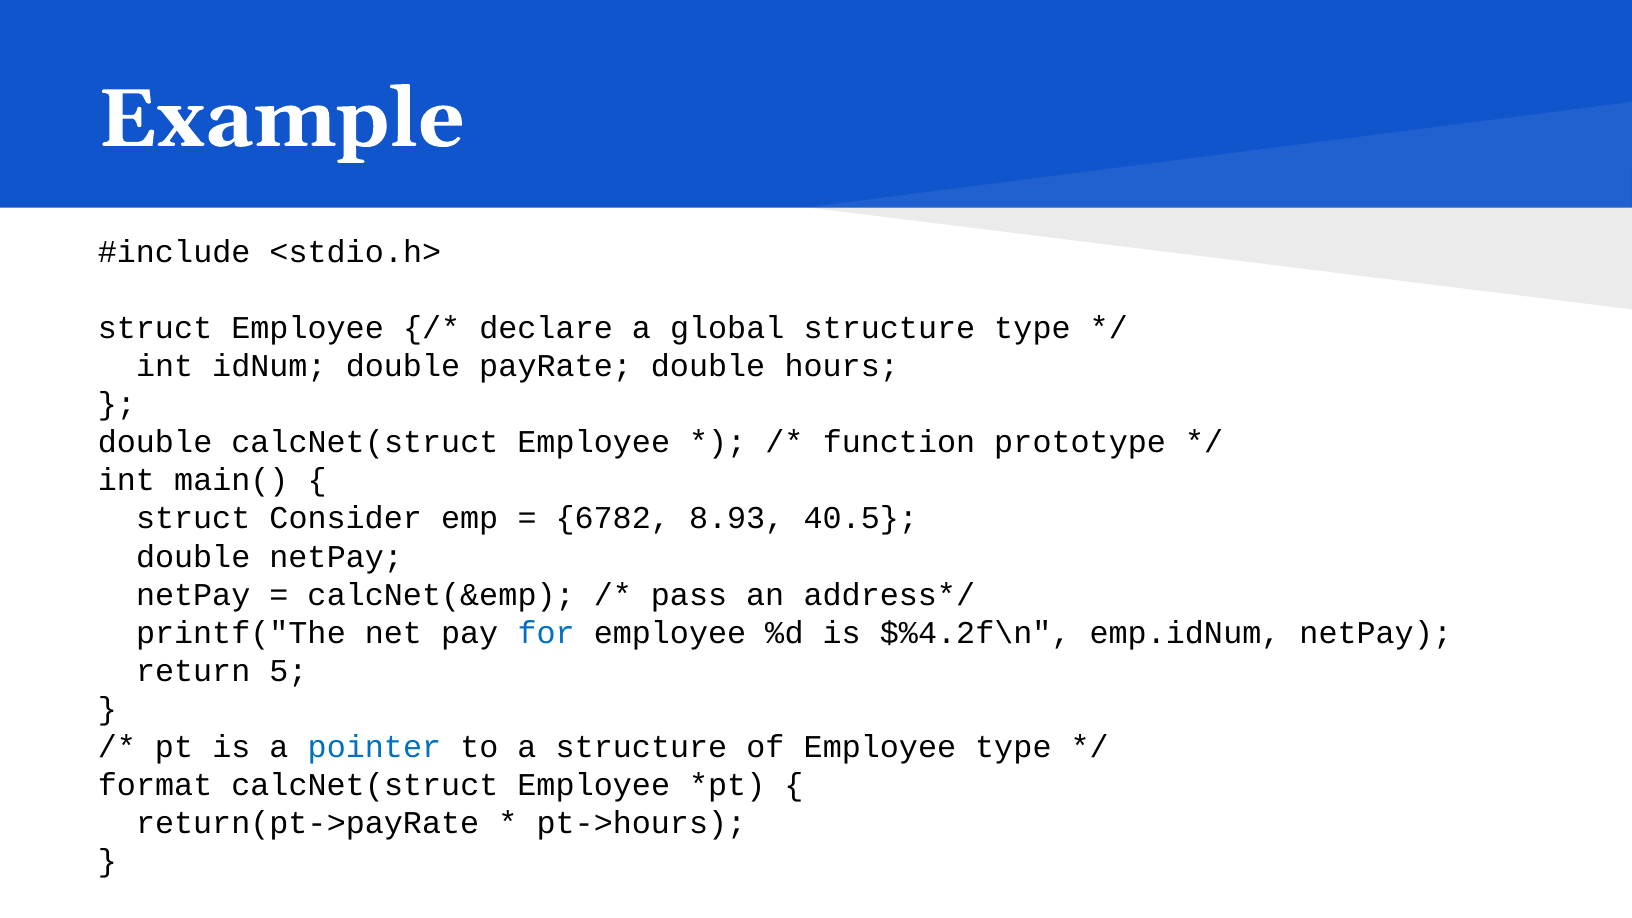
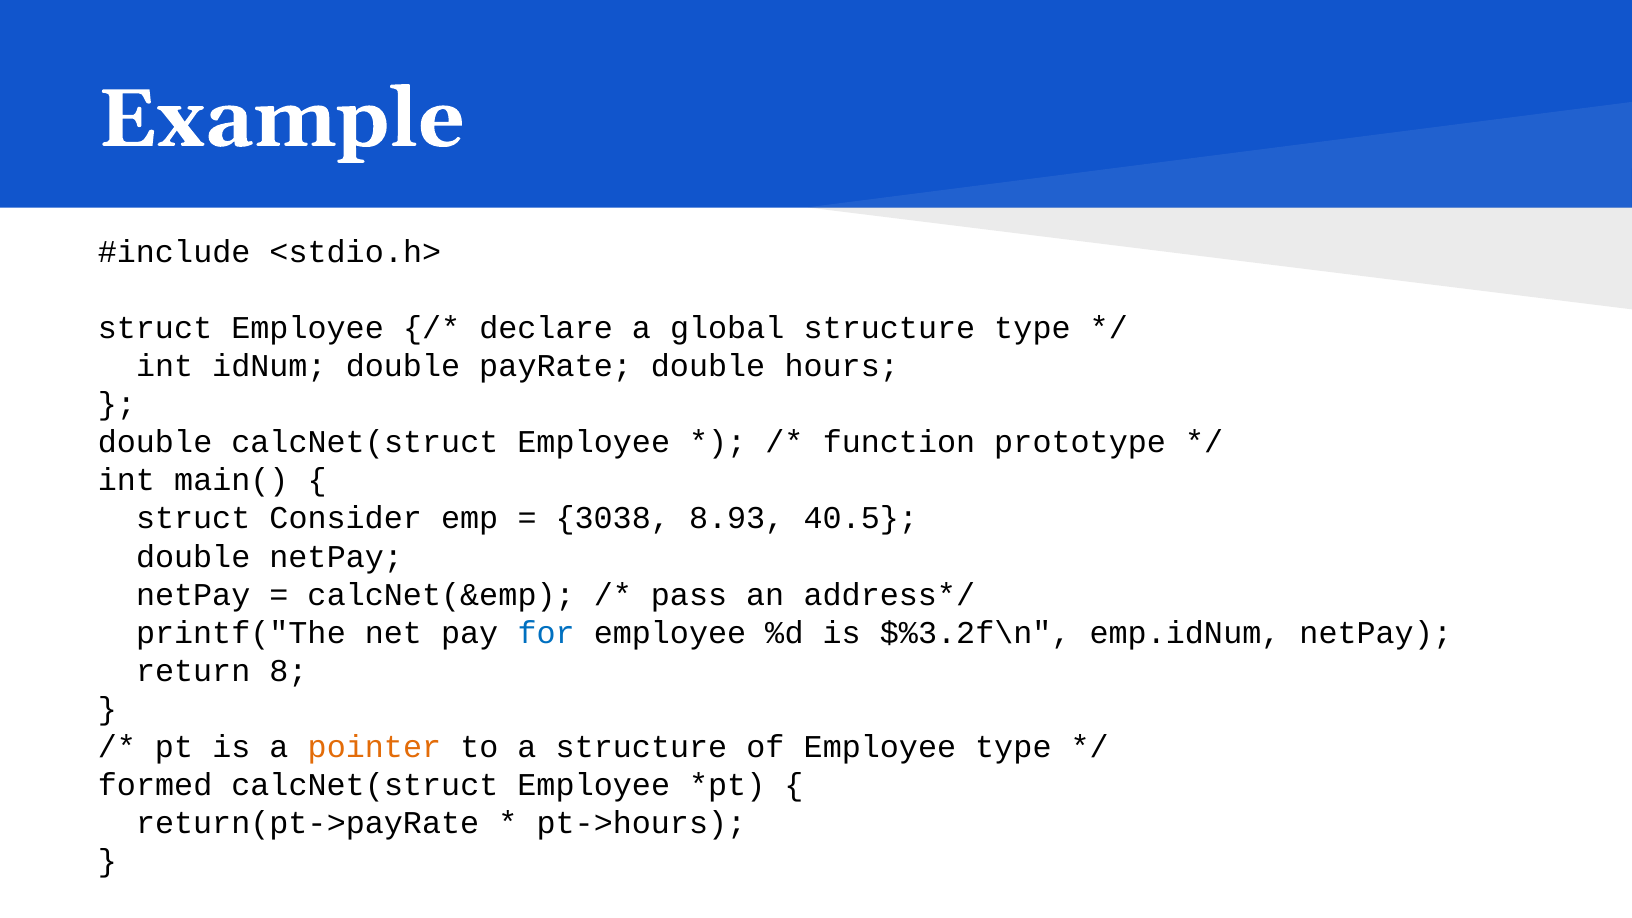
6782: 6782 -> 3038
$%4.2f\n: $%4.2f\n -> $%3.2f\n
5: 5 -> 8
pointer colour: blue -> orange
format: format -> formed
